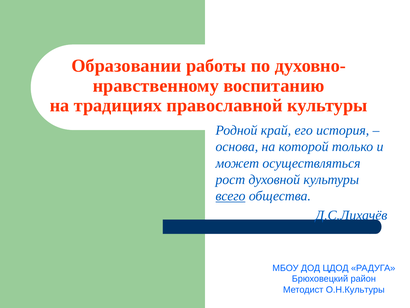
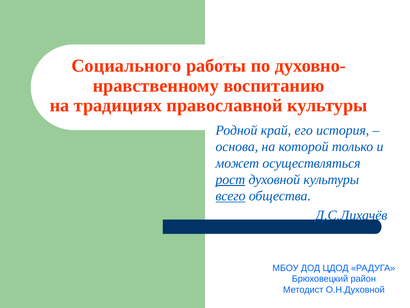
Образовании: Образовании -> Социального
рост underline: none -> present
О.Н.Культуры: О.Н.Культуры -> О.Н.Духовной
